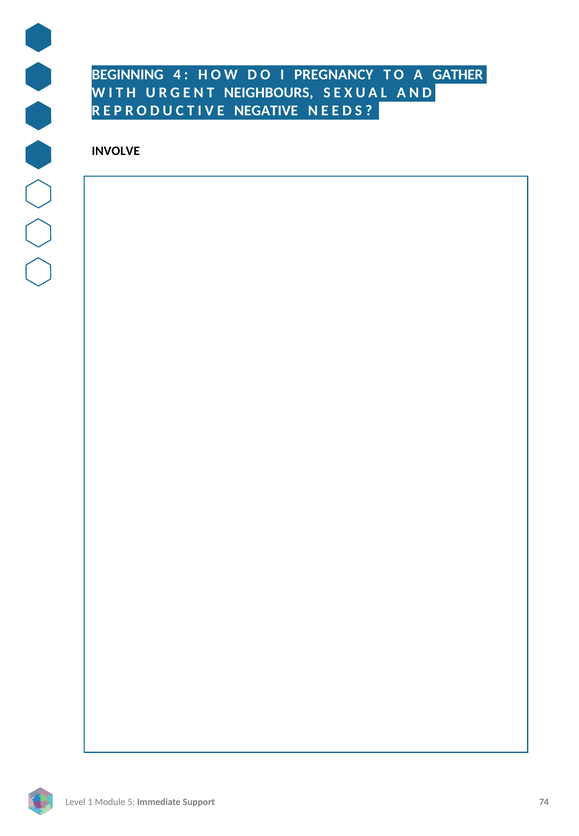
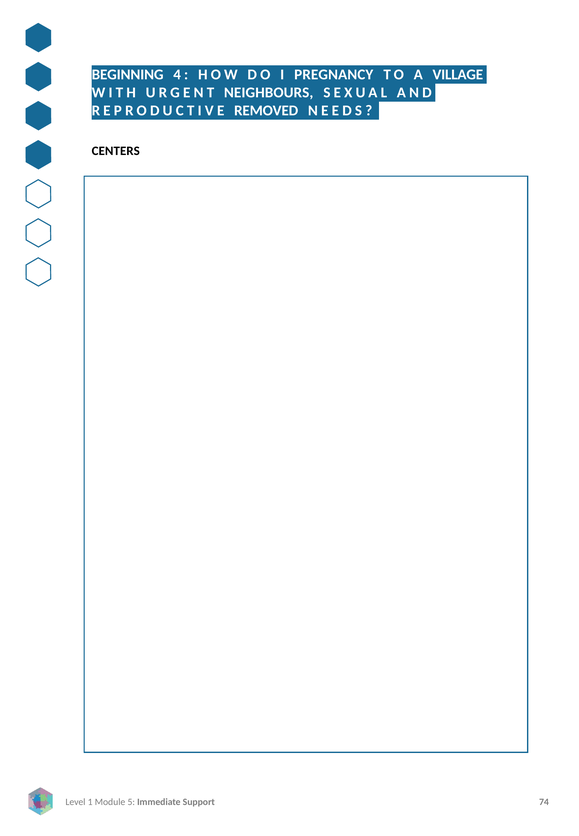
GATHER: GATHER -> VILLAGE
NEGATIVE: NEGATIVE -> REMOVED
INVOLVE: INVOLVE -> CENTERS
